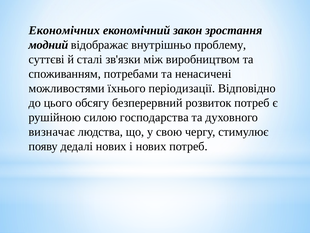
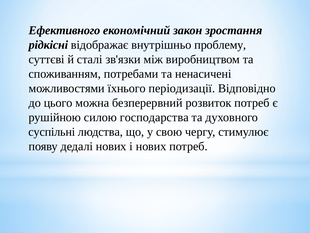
Економічних: Економічних -> Ефективного
модний: модний -> рідкісні
обсягу: обсягу -> можна
визначає: визначає -> суспільні
